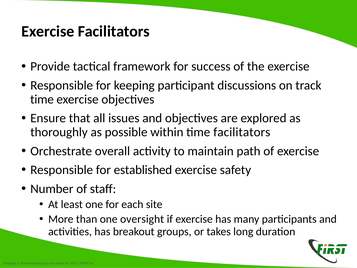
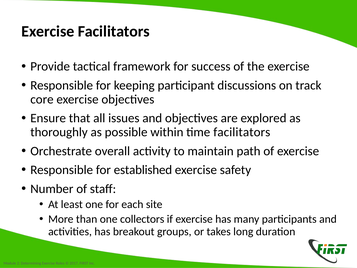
time at (42, 99): time -> core
oversight: oversight -> collectors
